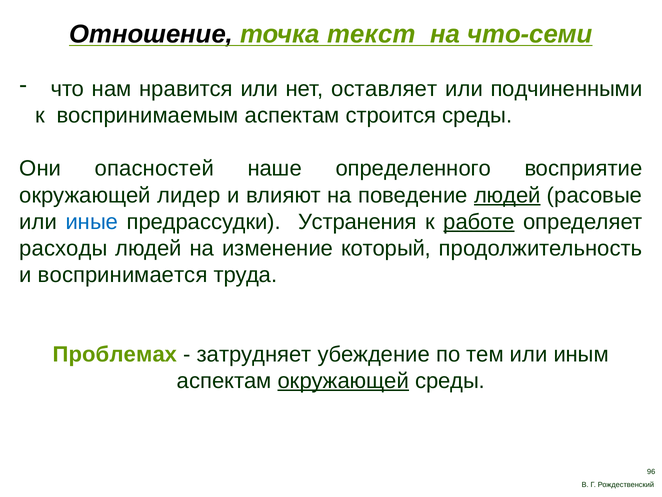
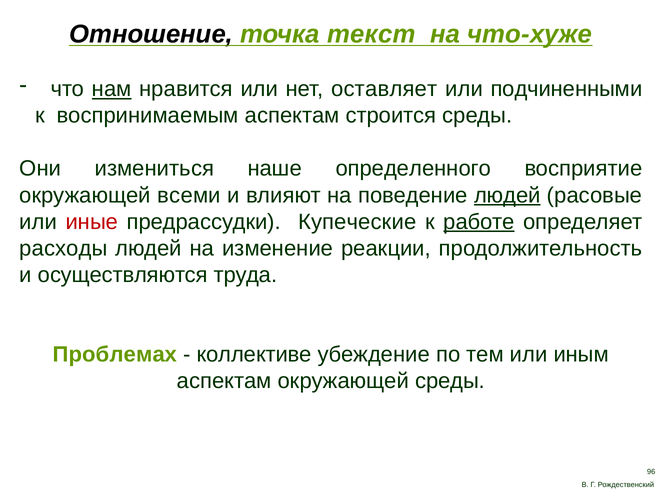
что-семи: что-семи -> что-хуже
нам underline: none -> present
опасностей: опасностей -> измениться
лидер: лидер -> всеми
иные colour: blue -> red
Устранения: Устранения -> Купеческие
который: который -> реакции
воспринимается: воспринимается -> осуществляются
затрудняет: затрудняет -> коллективе
окружающей at (343, 380) underline: present -> none
